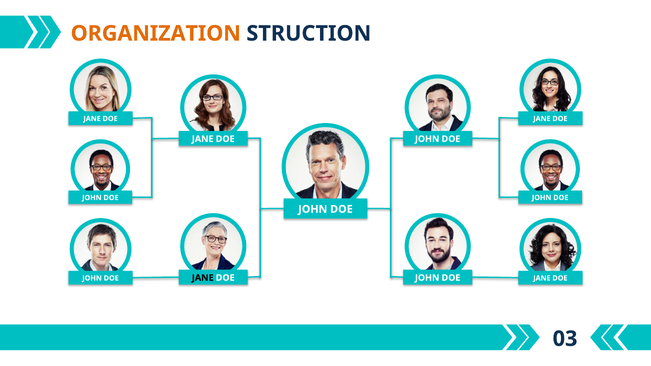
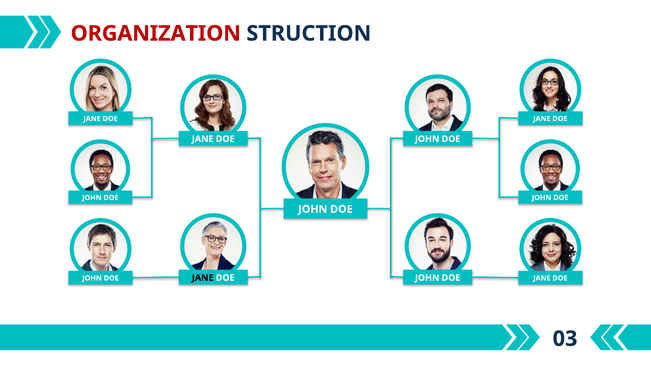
ORGANIZATION colour: orange -> red
